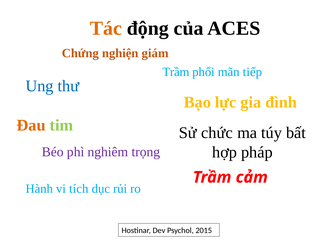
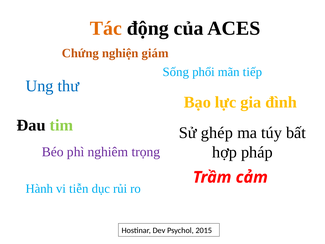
Trầm at (176, 72): Trầm -> Sống
Đau colour: orange -> black
chức: chức -> ghép
tích: tích -> tiễn
